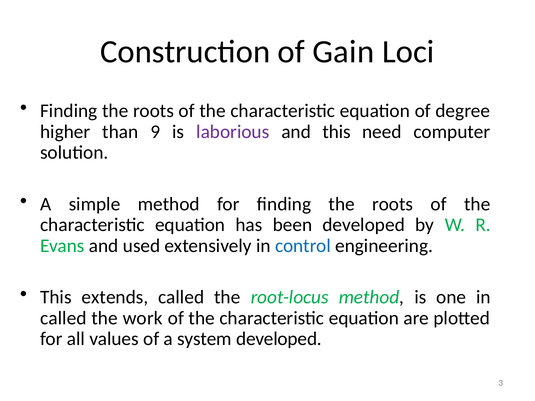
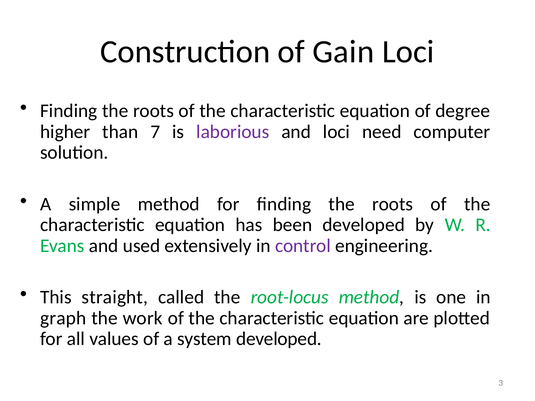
9: 9 -> 7
and this: this -> loci
control colour: blue -> purple
extends: extends -> straight
called at (63, 318): called -> graph
